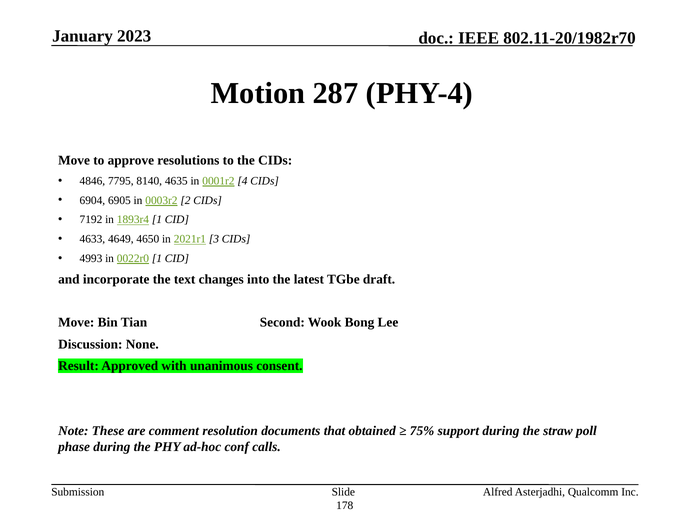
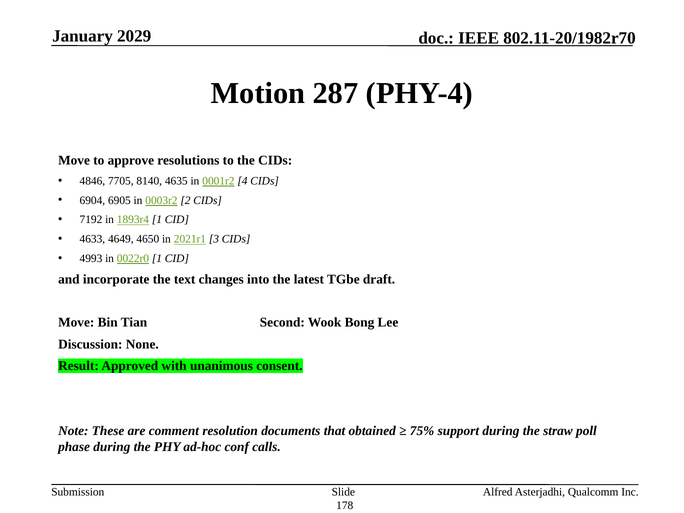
2023: 2023 -> 2029
7795: 7795 -> 7705
